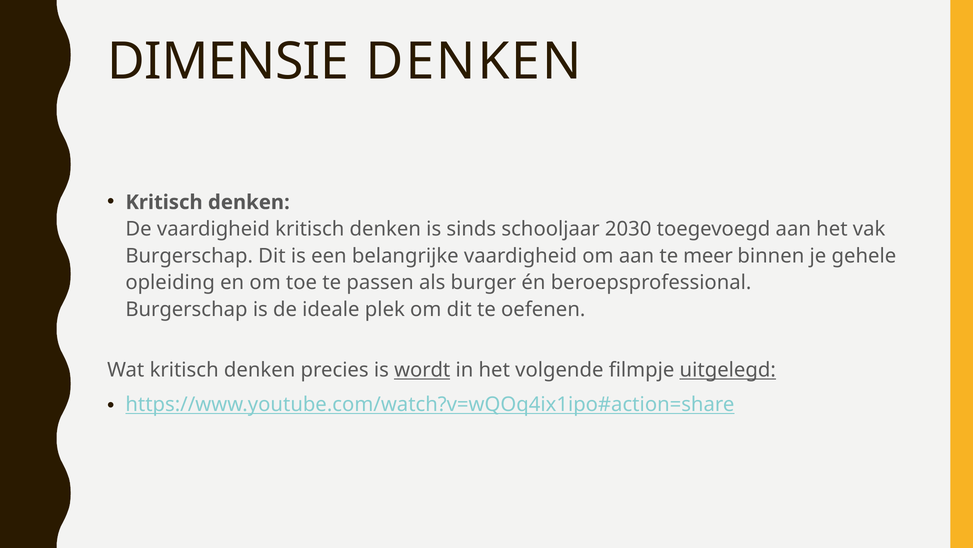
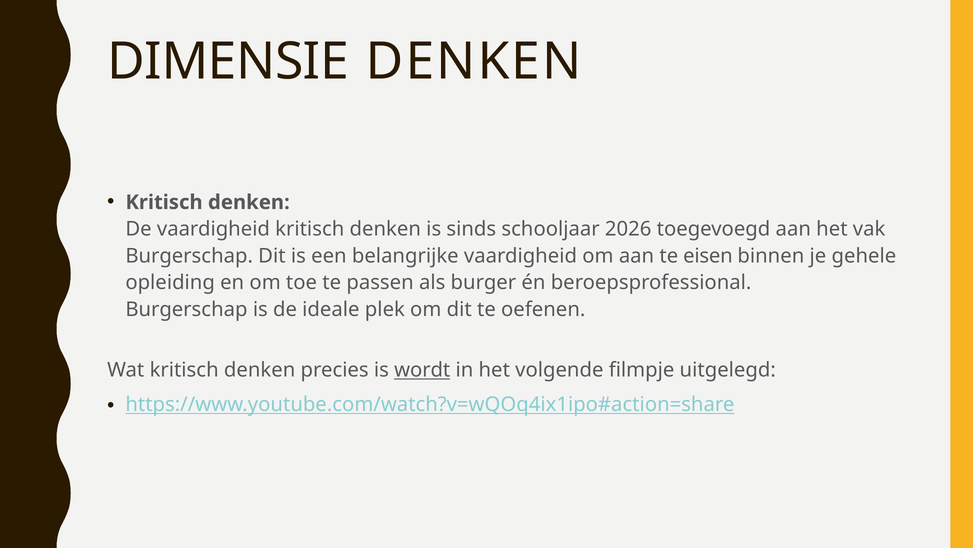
2030: 2030 -> 2026
meer: meer -> eisen
uitgelegd underline: present -> none
